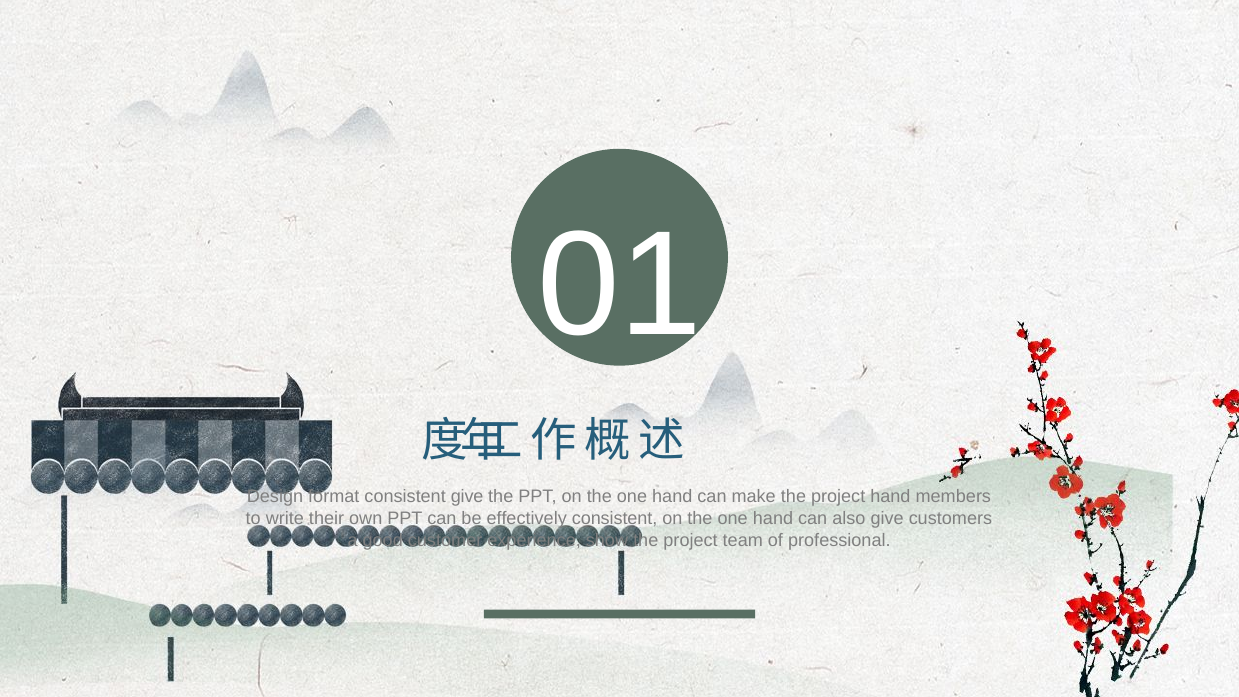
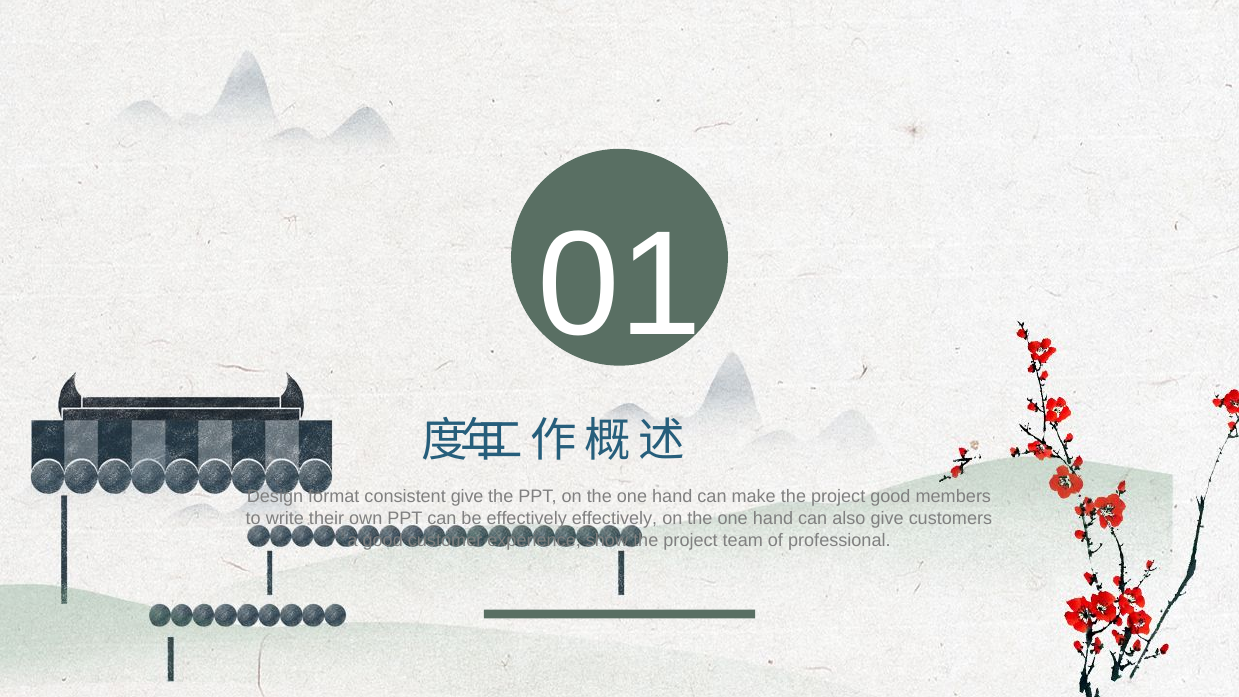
project hand: hand -> good
effectively consistent: consistent -> effectively
